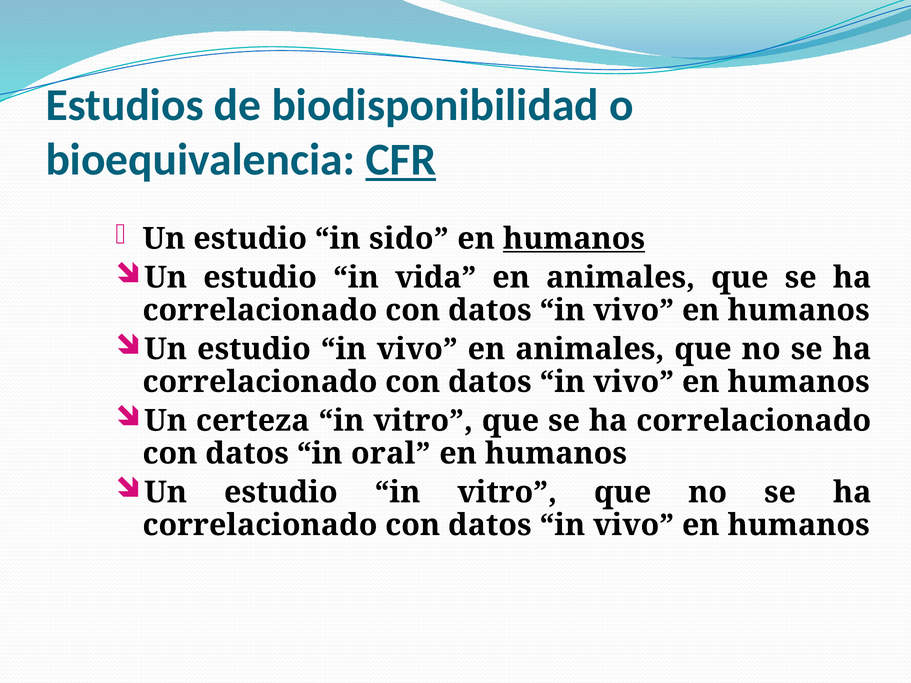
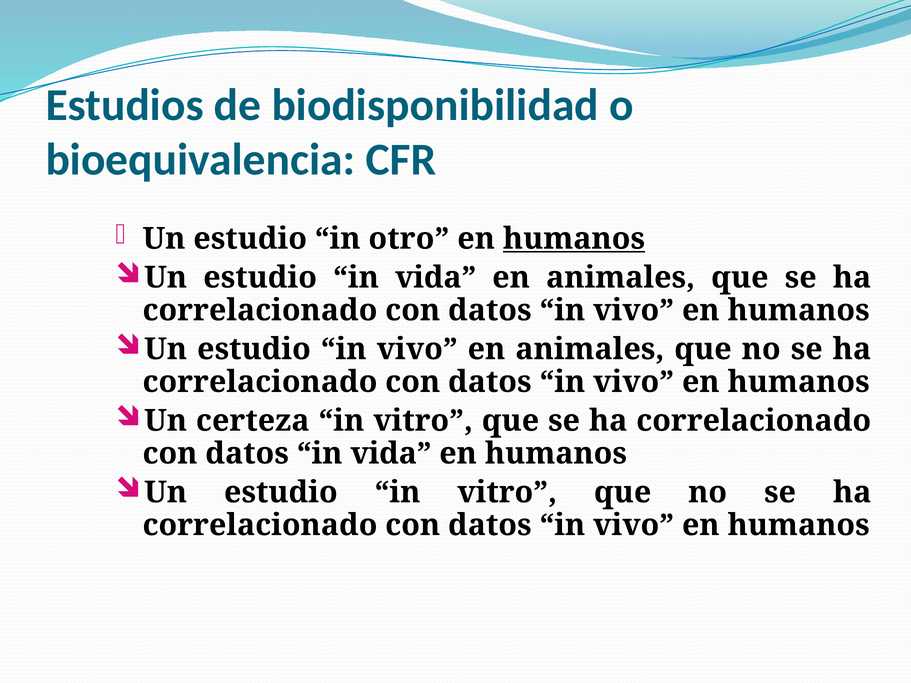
CFR underline: present -> none
sido: sido -> otro
datos in oral: oral -> vida
